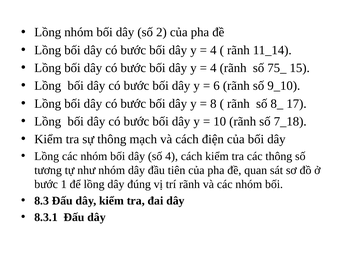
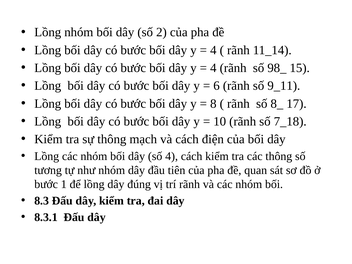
75_: 75_ -> 98_
9_10: 9_10 -> 9_11
